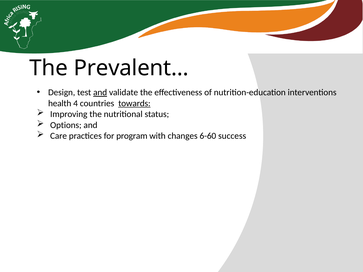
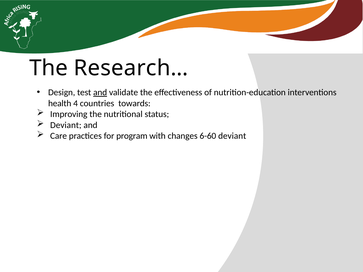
Prevalent…: Prevalent… -> Research…
towards underline: present -> none
Options at (66, 125): Options -> Deviant
6-60 success: success -> deviant
